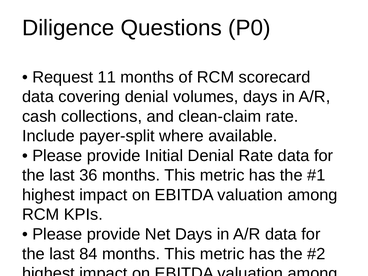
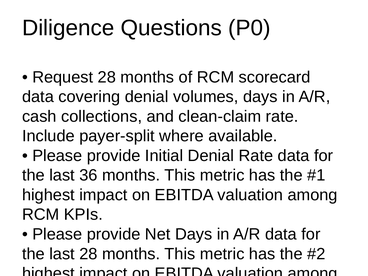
Request 11: 11 -> 28
last 84: 84 -> 28
